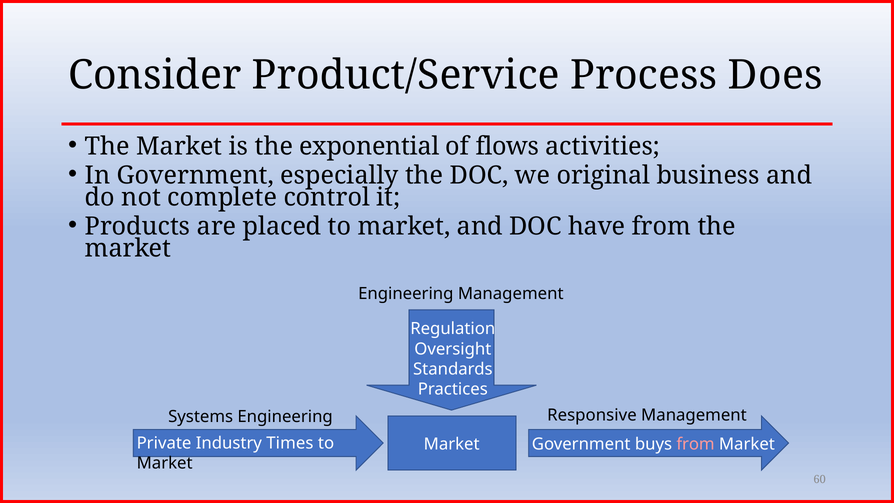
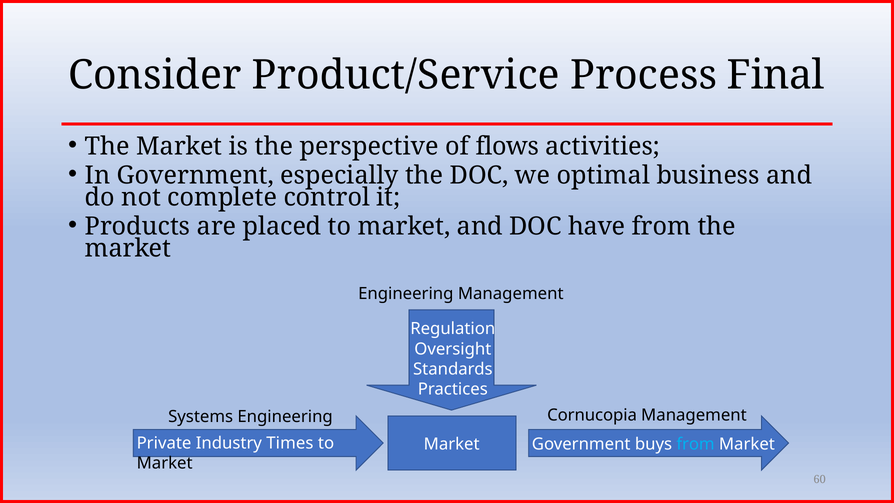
Does: Does -> Final
exponential: exponential -> perspective
original: original -> optimal
Responsive: Responsive -> Cornucopia
from at (696, 444) colour: pink -> light blue
